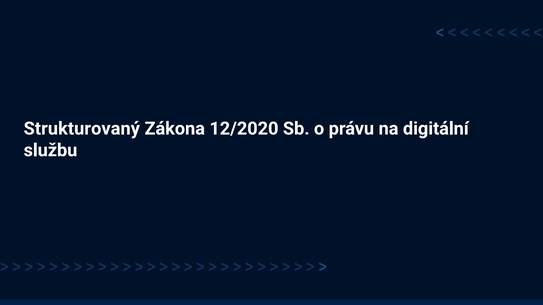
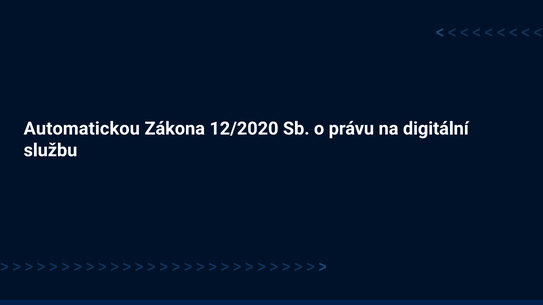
Strukturovaný: Strukturovaný -> Automatickou
